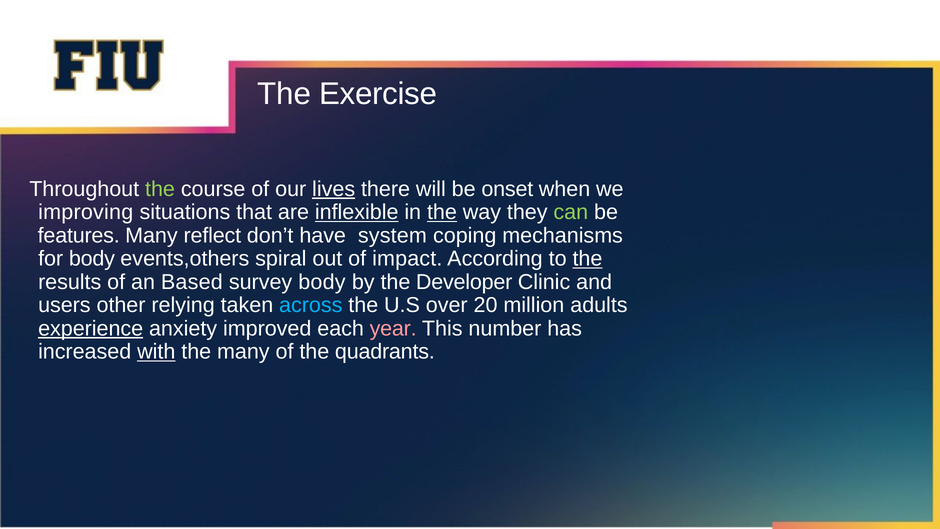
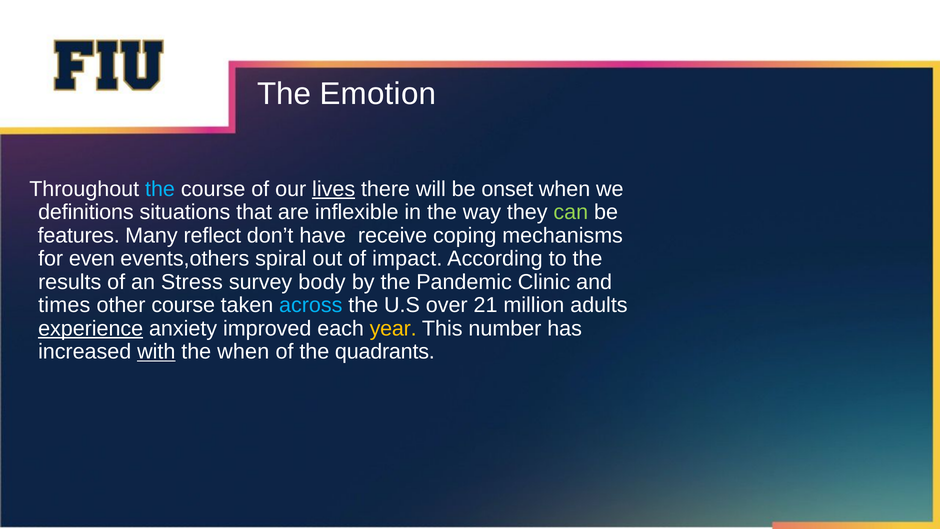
Exercise: Exercise -> Emotion
the at (160, 189) colour: light green -> light blue
improving: improving -> definitions
inflexible underline: present -> none
the at (442, 212) underline: present -> none
system: system -> receive
for body: body -> even
the at (587, 259) underline: present -> none
Based: Based -> Stress
Developer: Developer -> Pandemic
users: users -> times
other relying: relying -> course
20: 20 -> 21
year colour: pink -> yellow
the many: many -> when
